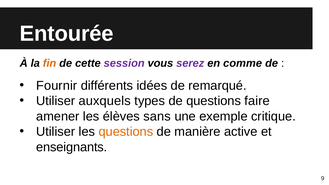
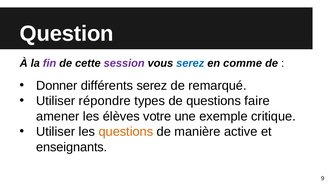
Entourée: Entourée -> Question
fin colour: orange -> purple
serez at (190, 63) colour: purple -> blue
Fournir: Fournir -> Donner
différents idées: idées -> serez
auxquels: auxquels -> répondre
sans: sans -> votre
